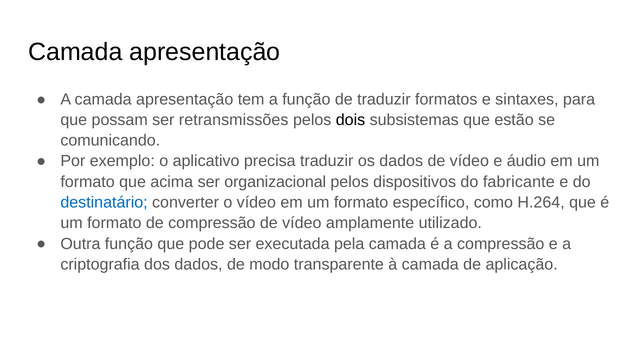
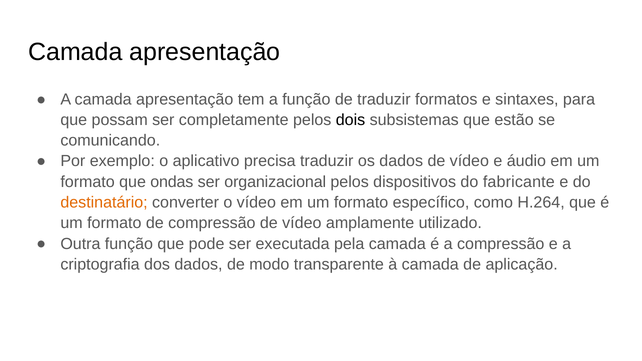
retransmissões: retransmissões -> completamente
acima: acima -> ondas
destinatário colour: blue -> orange
